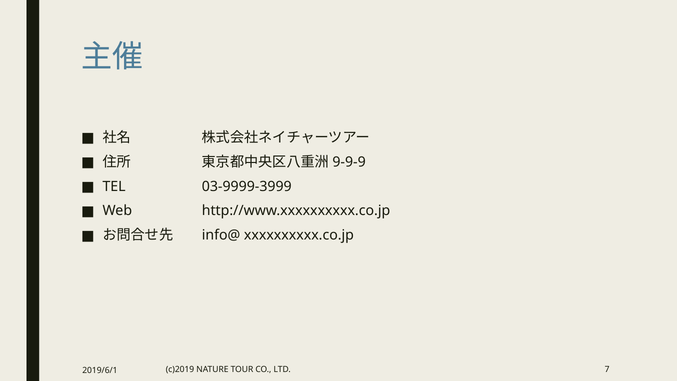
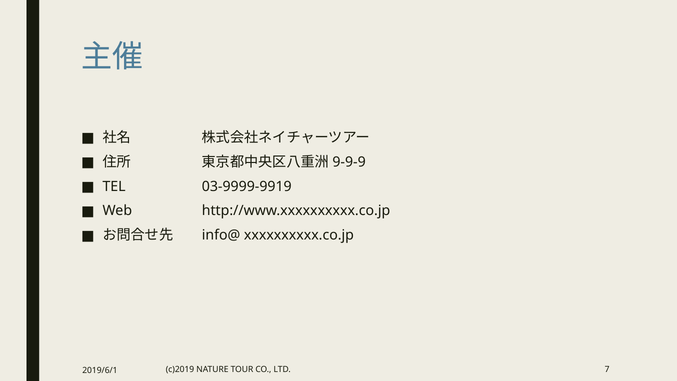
03-9999-3999: 03-9999-3999 -> 03-9999-9919
